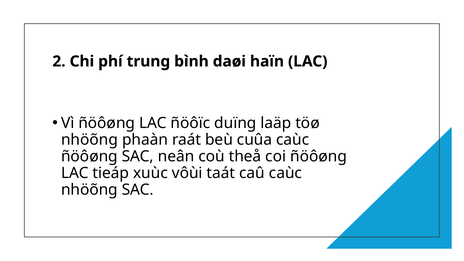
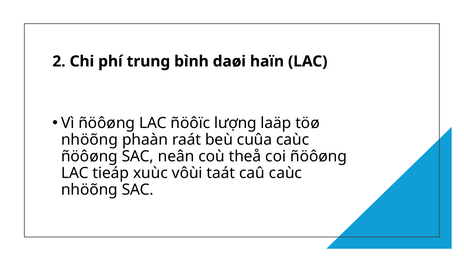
duïng: duïng -> lượng
